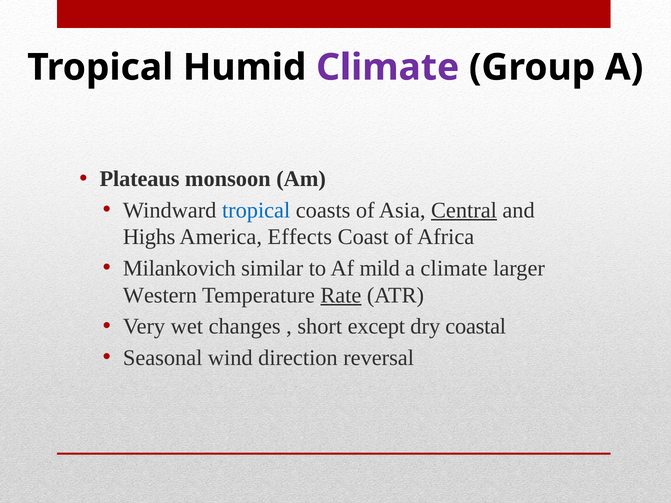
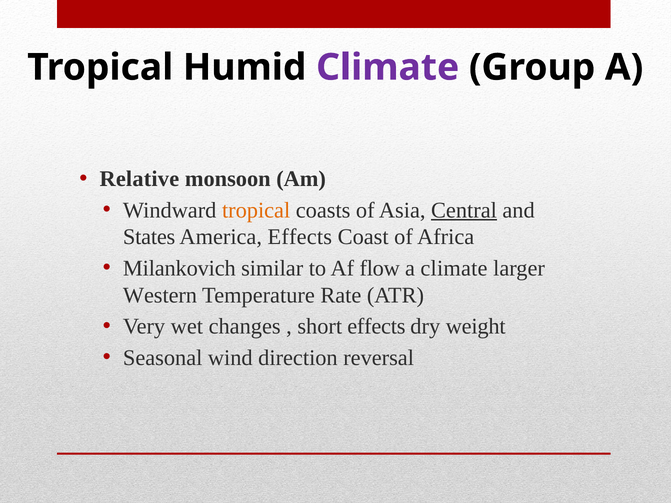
Plateaus: Plateaus -> Relative
tropical at (256, 210) colour: blue -> orange
Highs: Highs -> States
mild: mild -> flow
Rate underline: present -> none
short except: except -> effects
coastal: coastal -> weight
